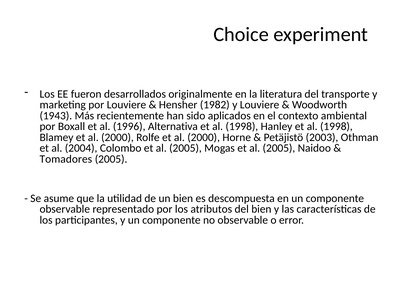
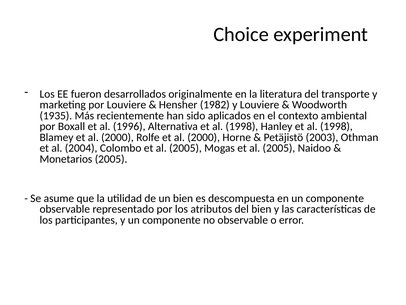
1943: 1943 -> 1935
Tomadores: Tomadores -> Monetarios
